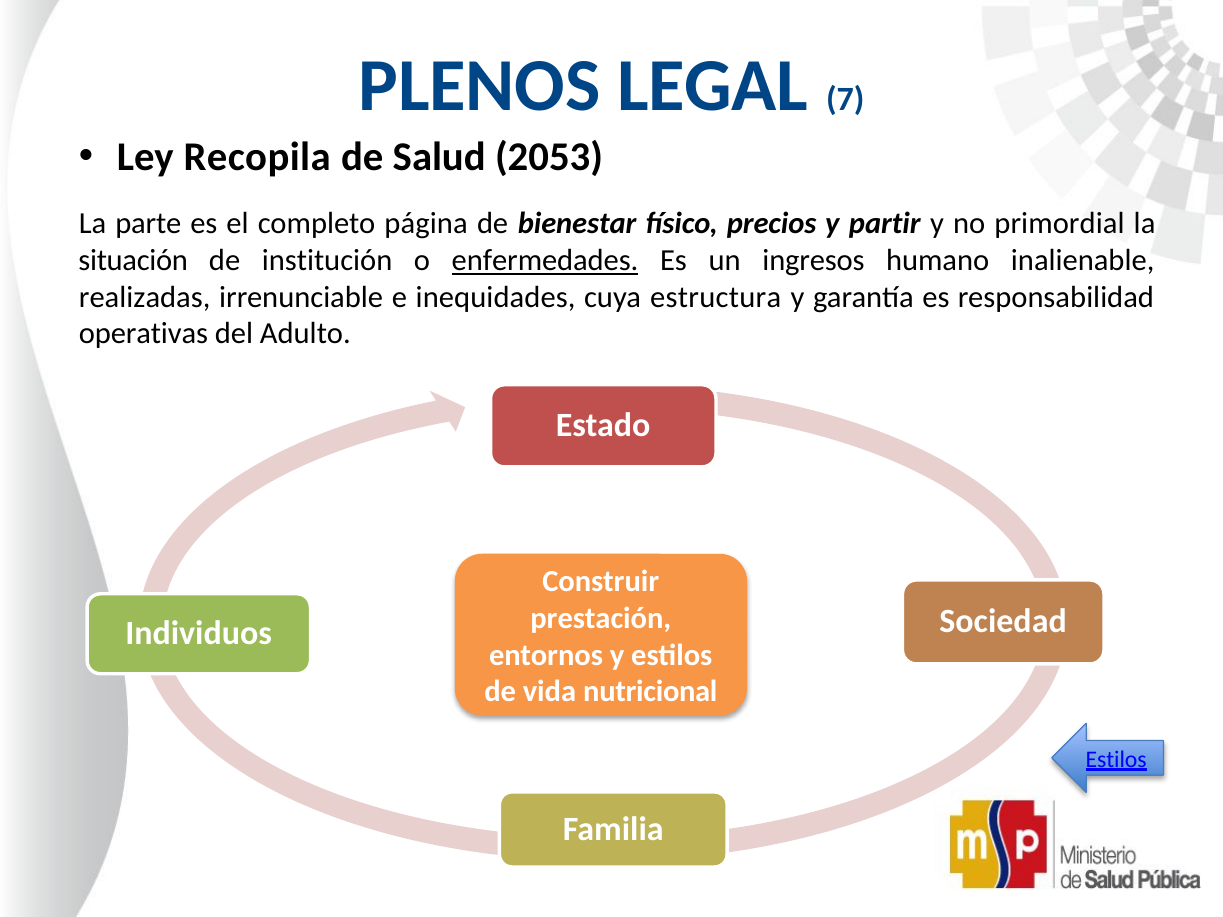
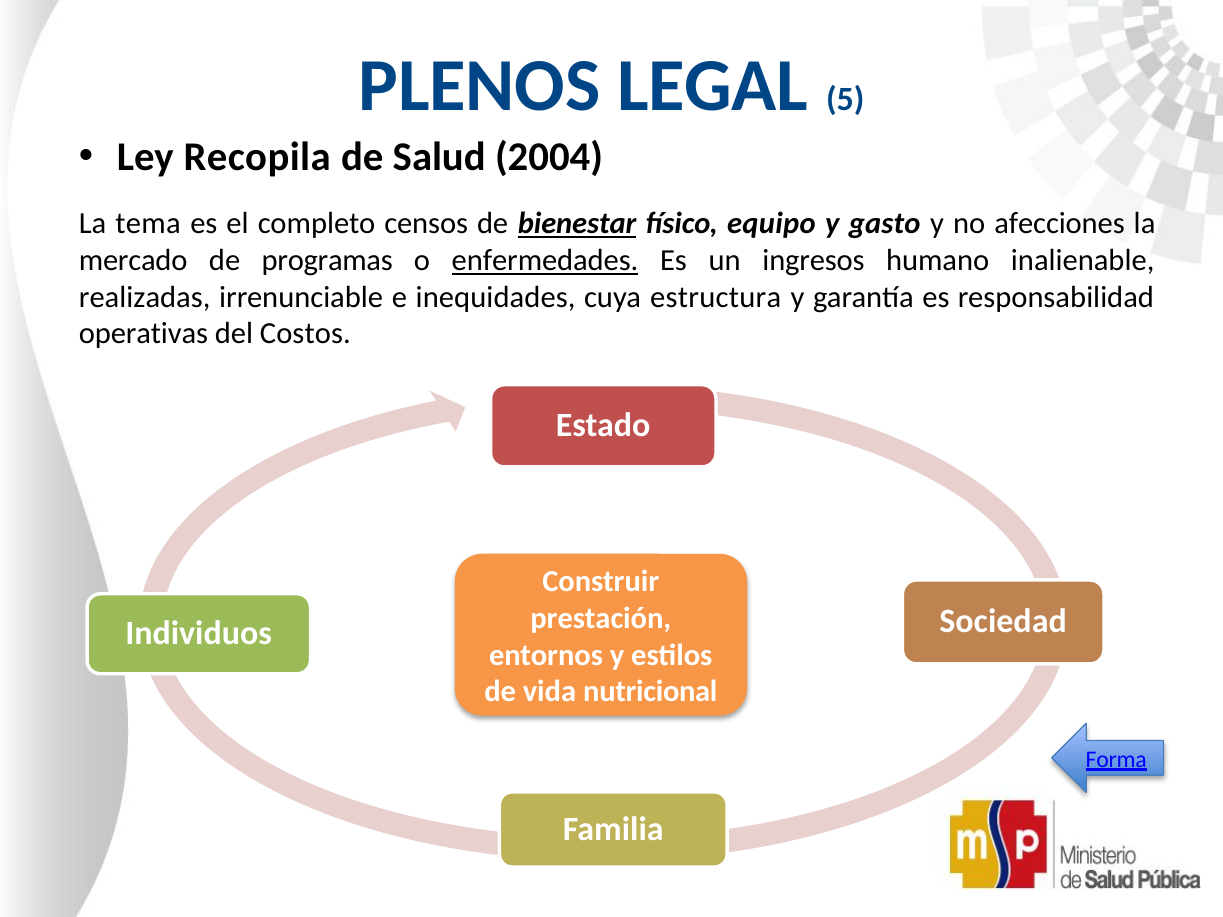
7: 7 -> 5
2053: 2053 -> 2004
parte: parte -> tema
página: página -> censos
bienestar underline: none -> present
precios: precios -> equipo
partir: partir -> gasto
primordial: primordial -> afecciones
situación: situación -> mercado
institución: institución -> programas
Adulto: Adulto -> Costos
Estilos at (1116, 759): Estilos -> Forma
